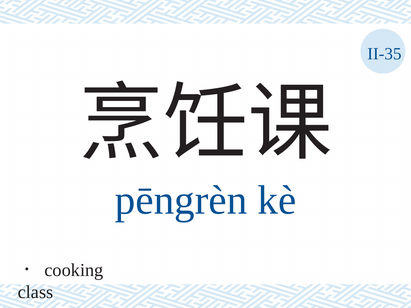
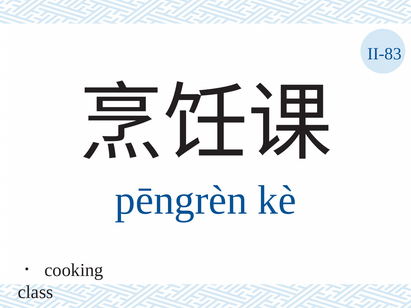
II-35: II-35 -> II-83
